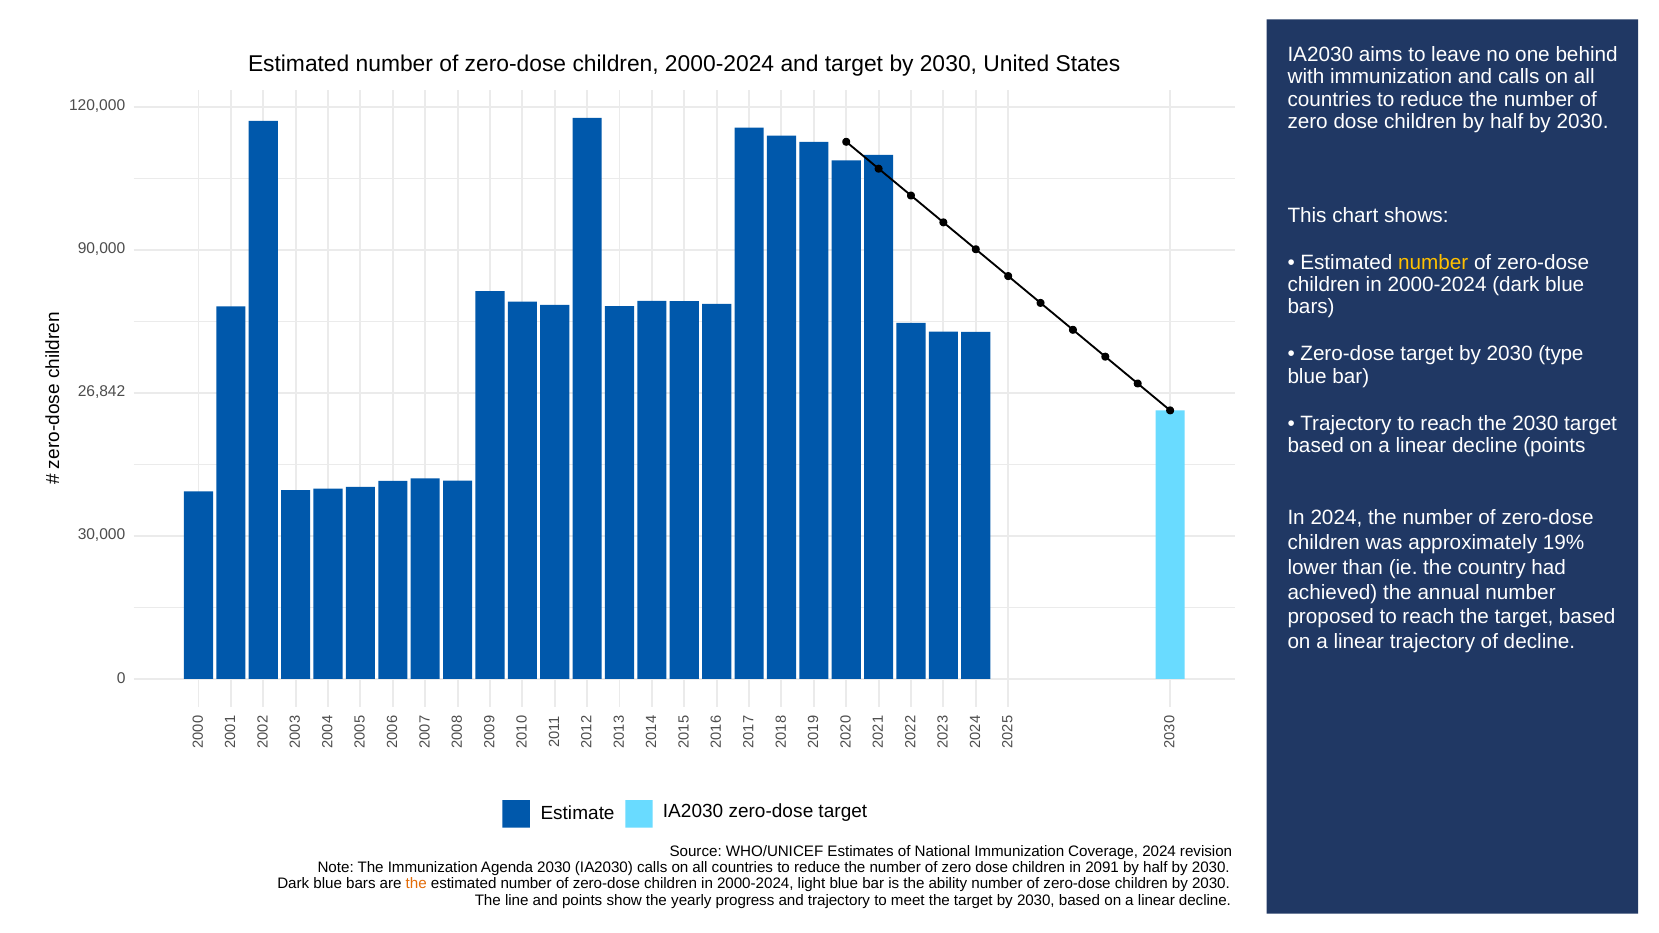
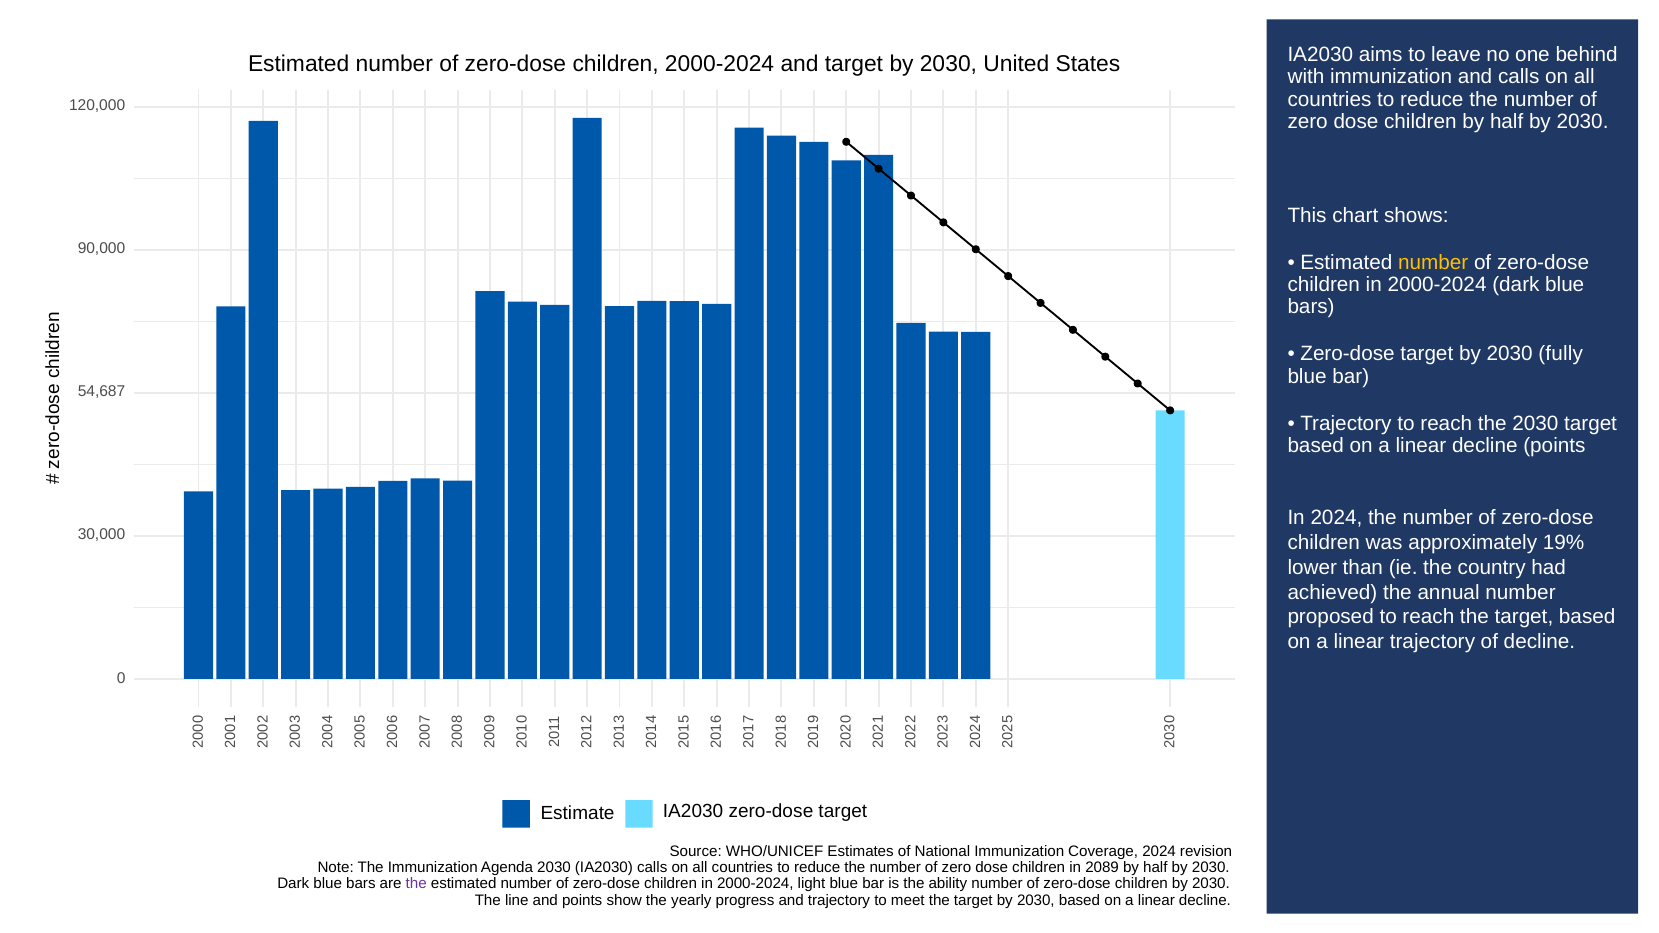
type: type -> fully
26,842: 26,842 -> 54,687
2091: 2091 -> 2089
the at (416, 884) colour: orange -> purple
